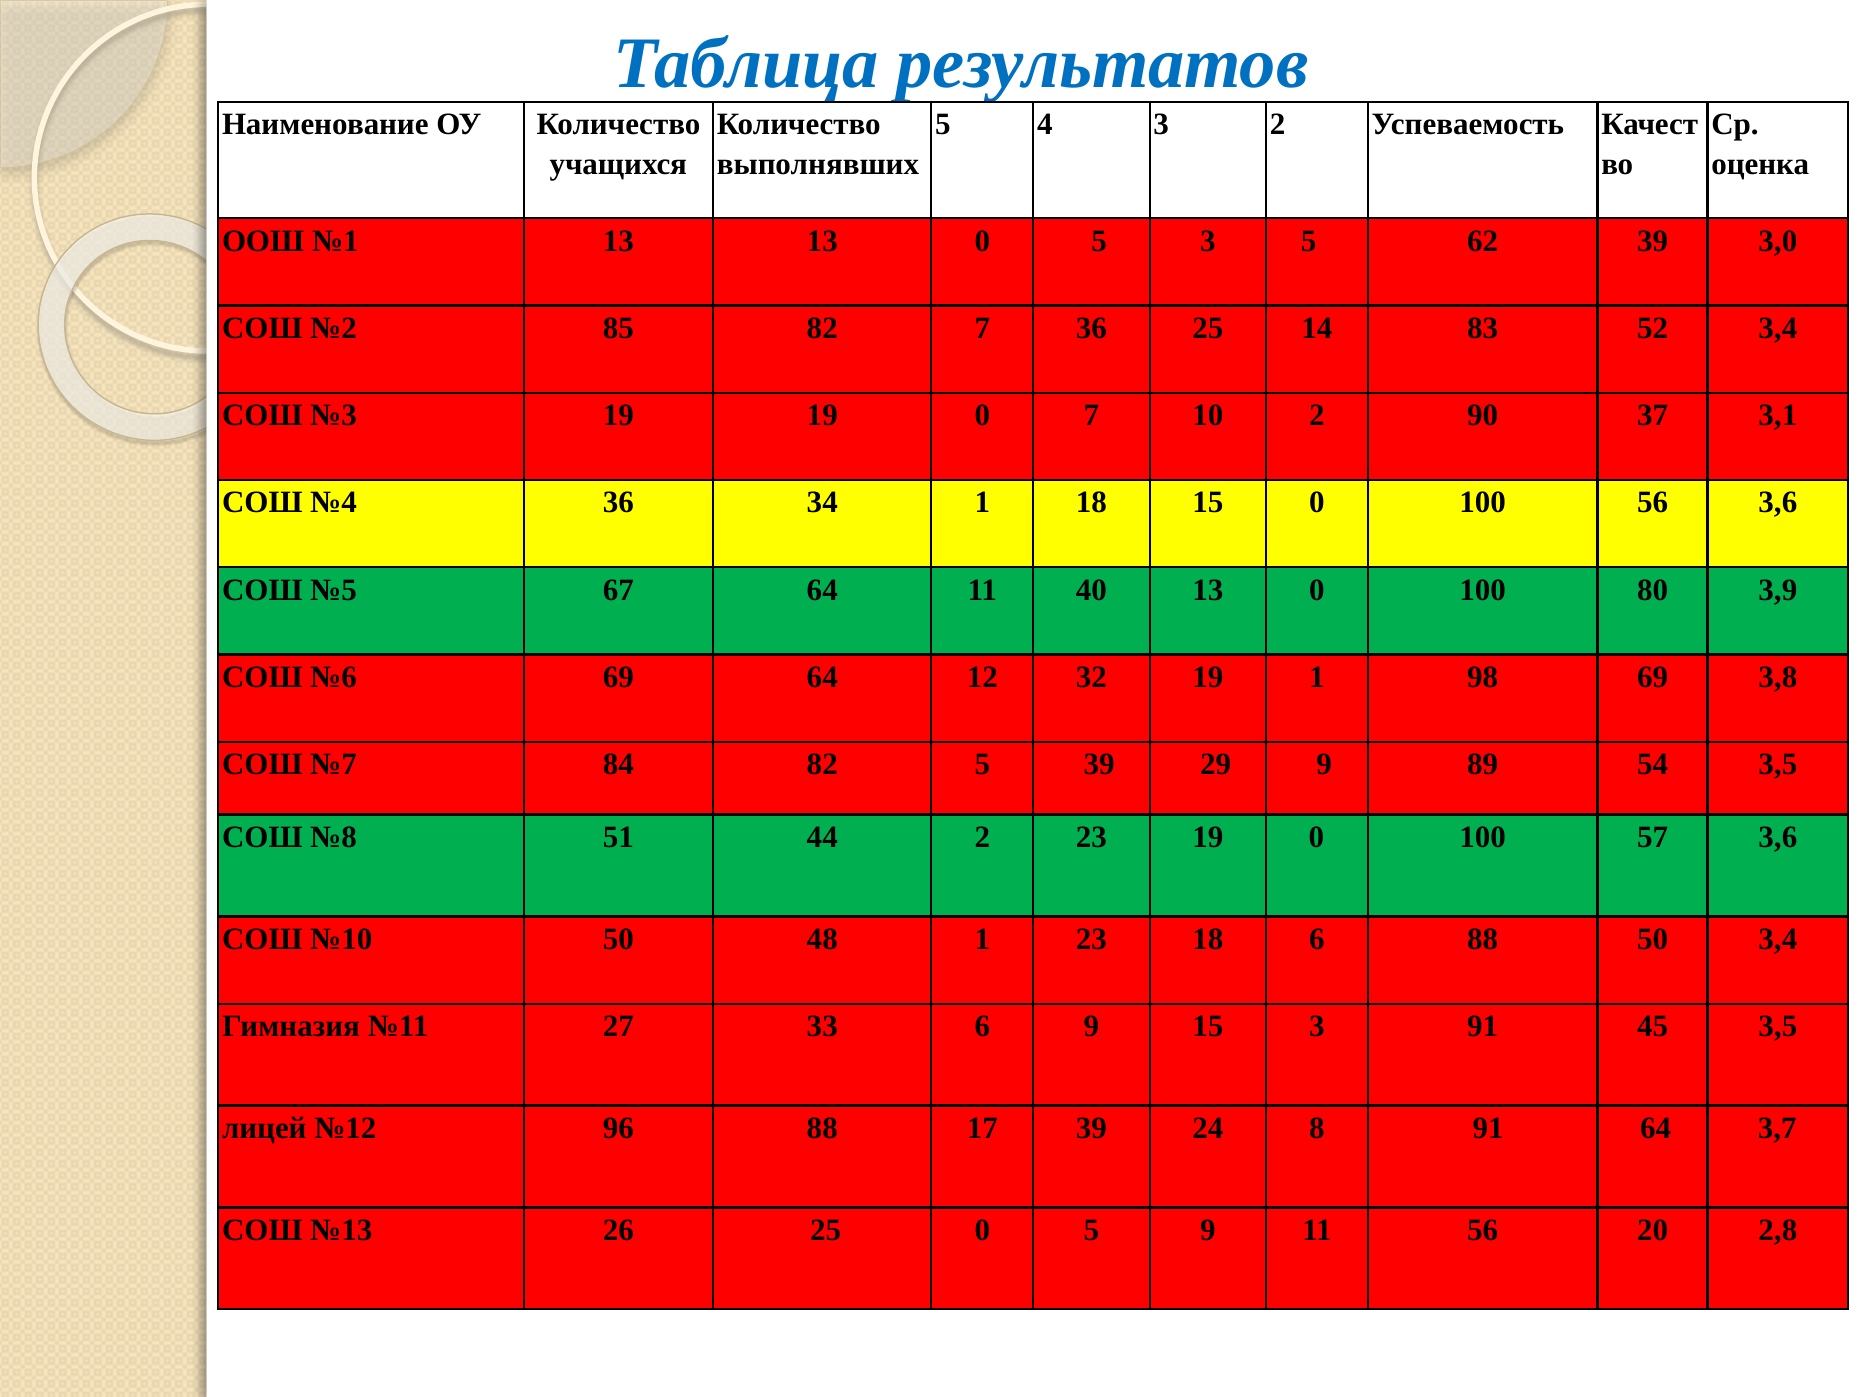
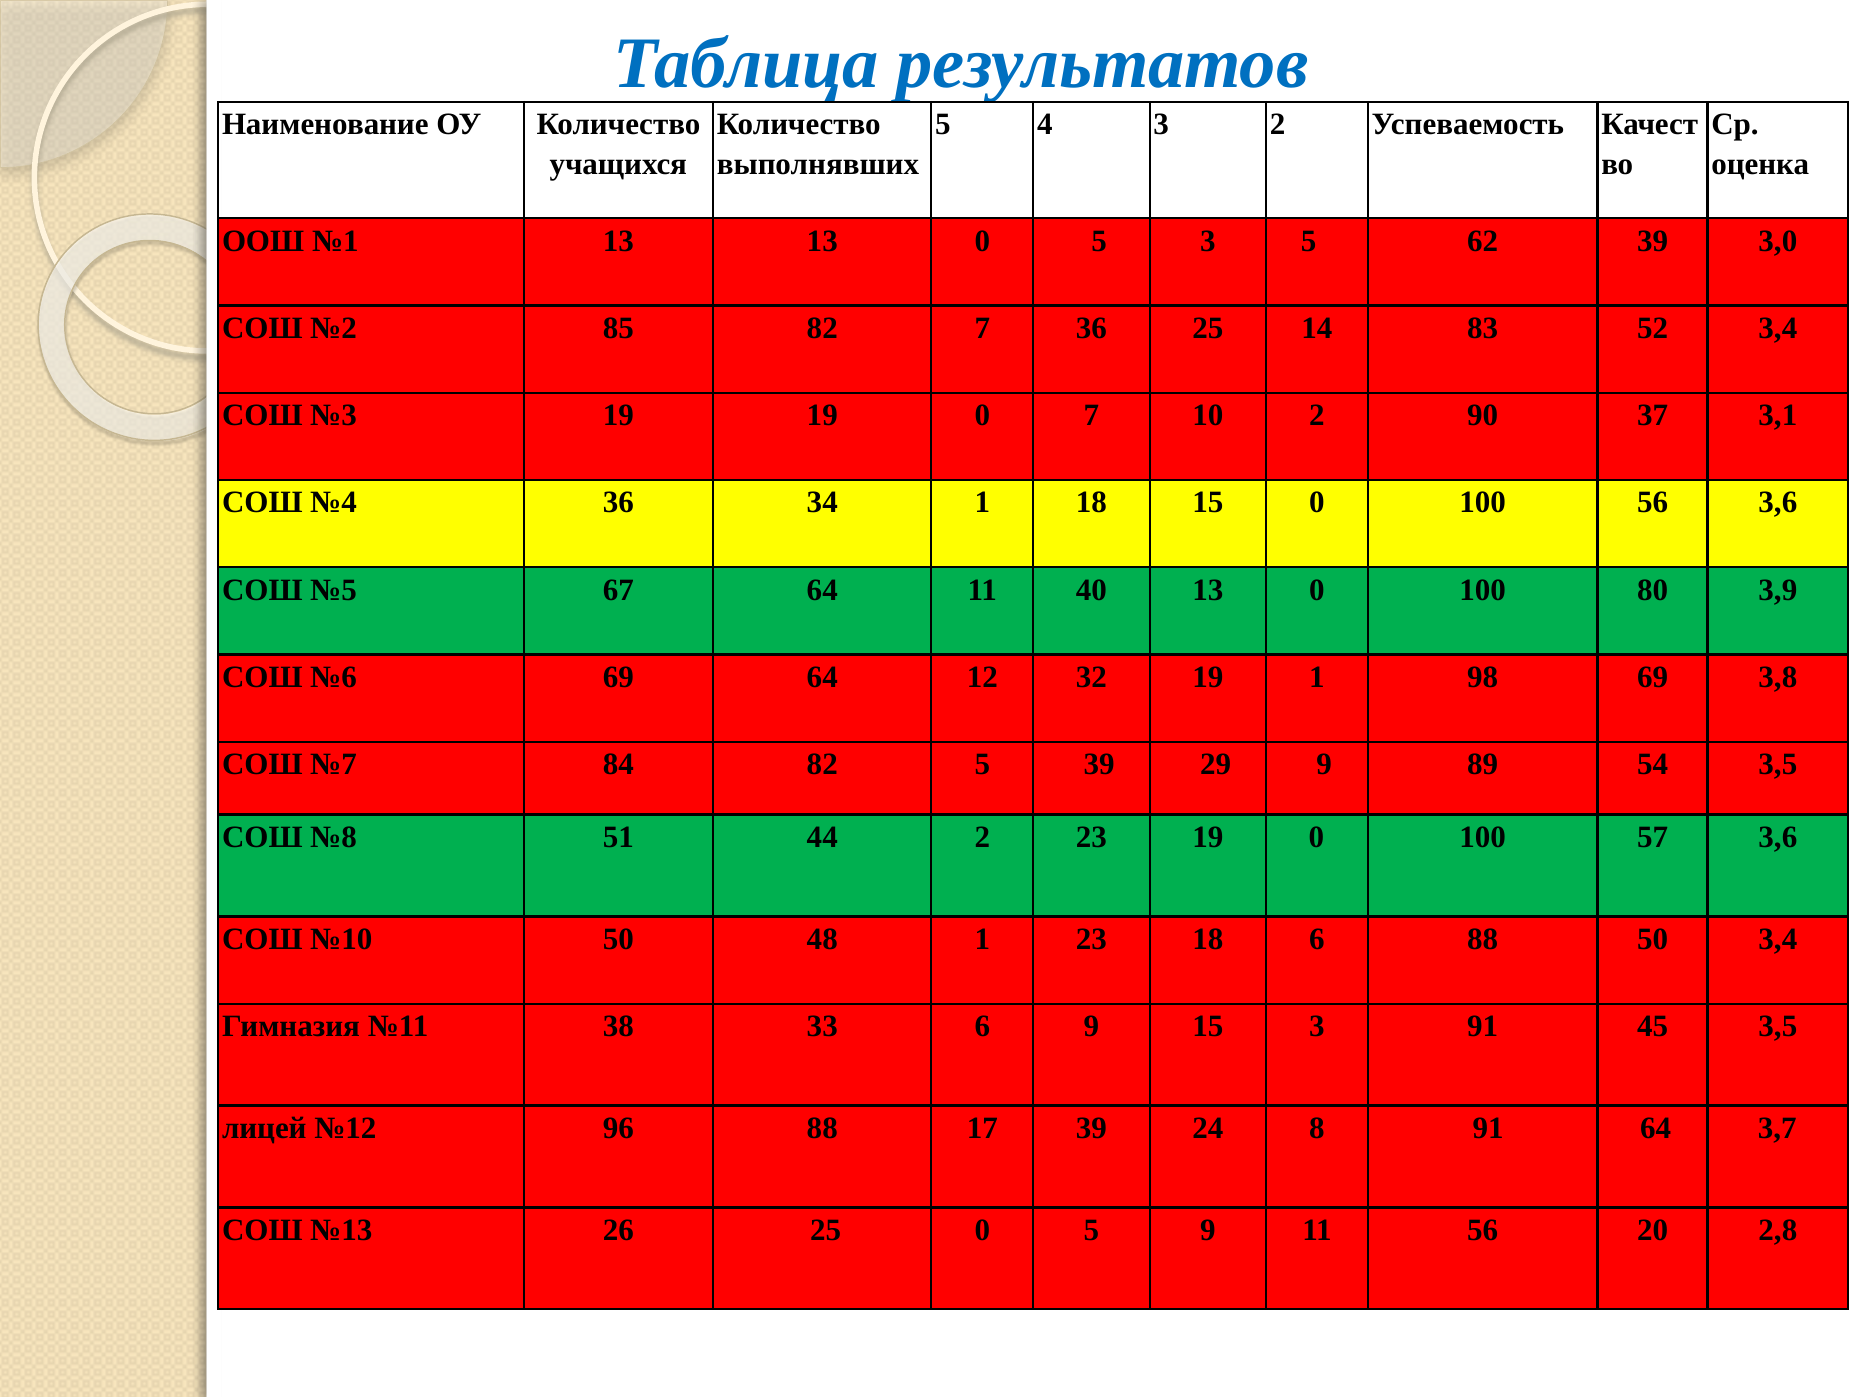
27: 27 -> 38
